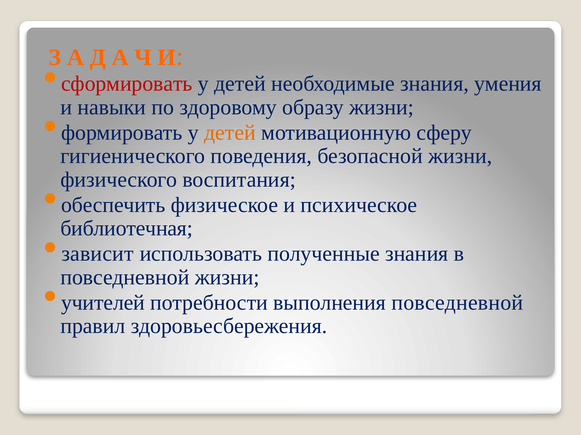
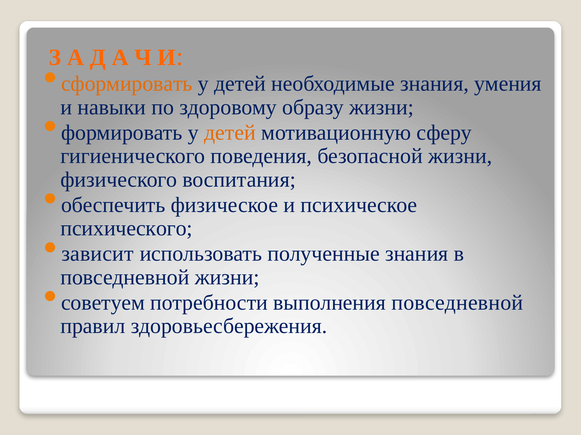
сформировать colour: red -> orange
библиотечная: библиотечная -> психического
учителей: учителей -> советуем
